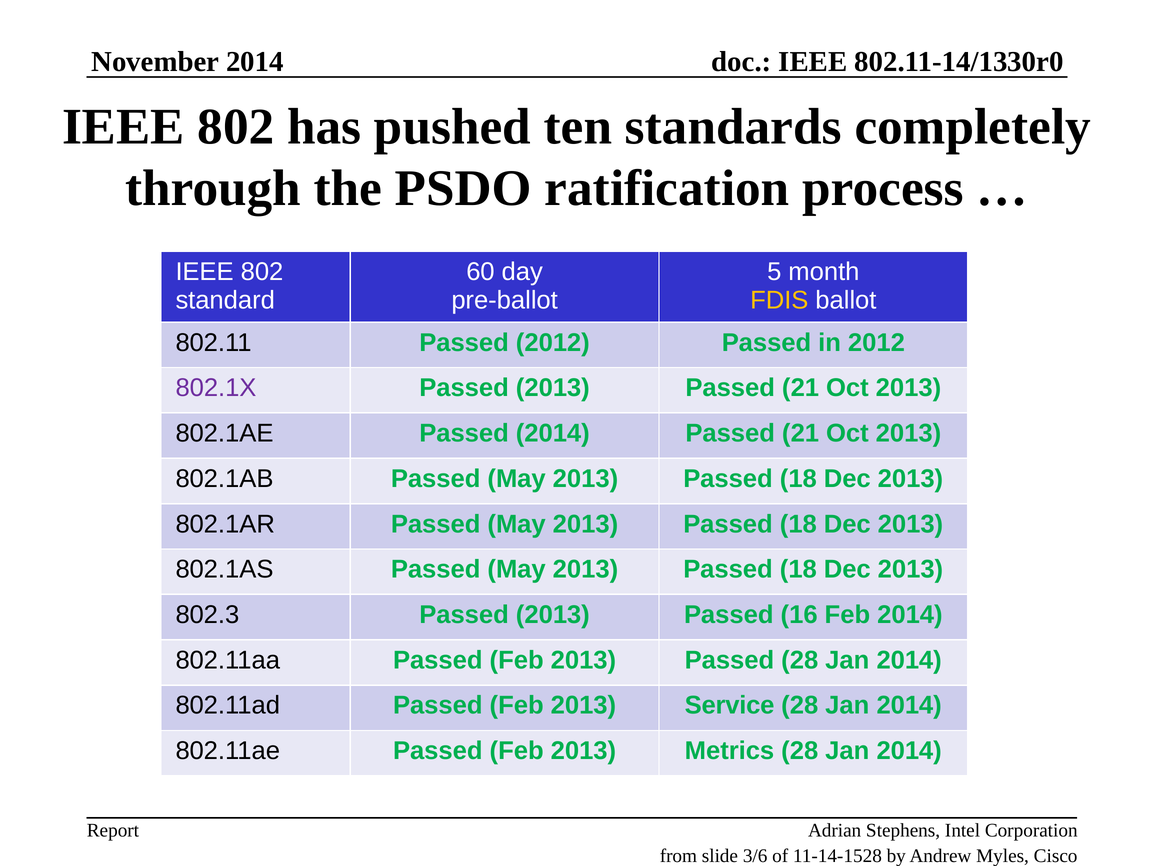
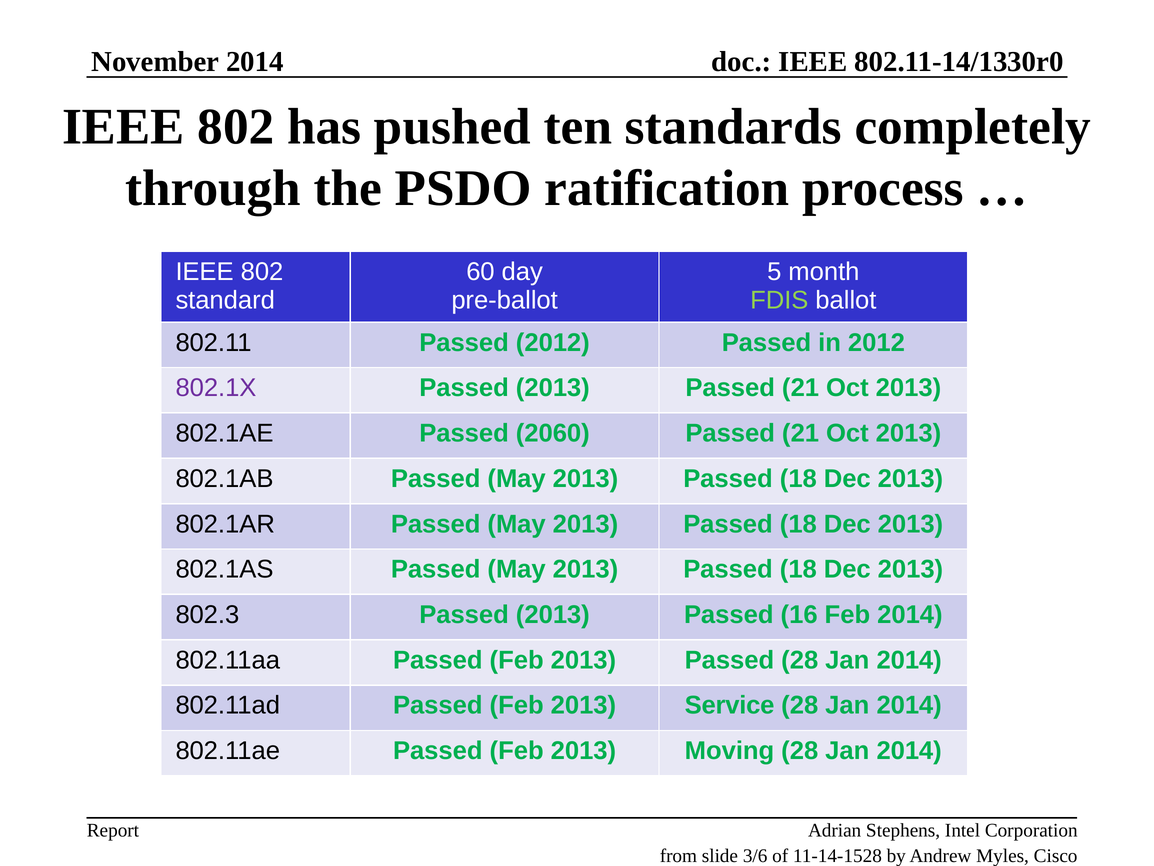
FDIS colour: yellow -> light green
Passed 2014: 2014 -> 2060
Metrics: Metrics -> Moving
